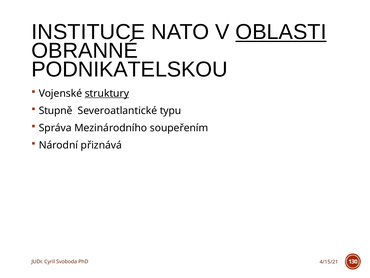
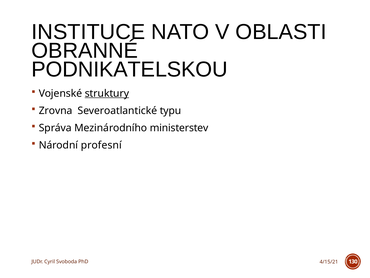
OBLASTI underline: present -> none
Stupně: Stupně -> Zrovna
soupeřením: soupeřením -> ministerstev
přiznává: přiznává -> profesní
